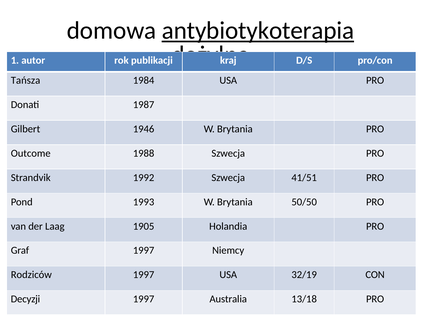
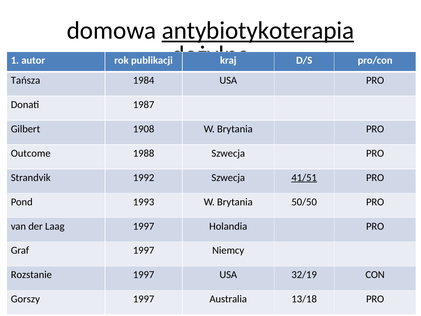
1946: 1946 -> 1908
41/51 underline: none -> present
Laag 1905: 1905 -> 1997
Rodziców: Rodziców -> Rozstanie
Decyzji: Decyzji -> Gorszy
